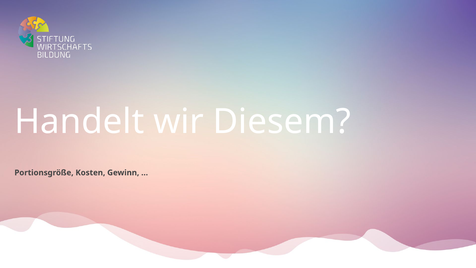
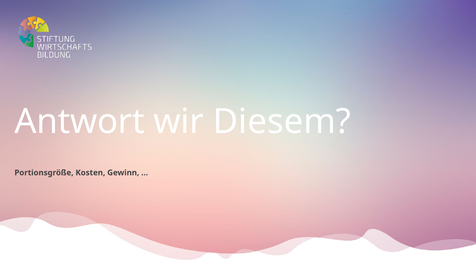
Handelt: Handelt -> Antwort
